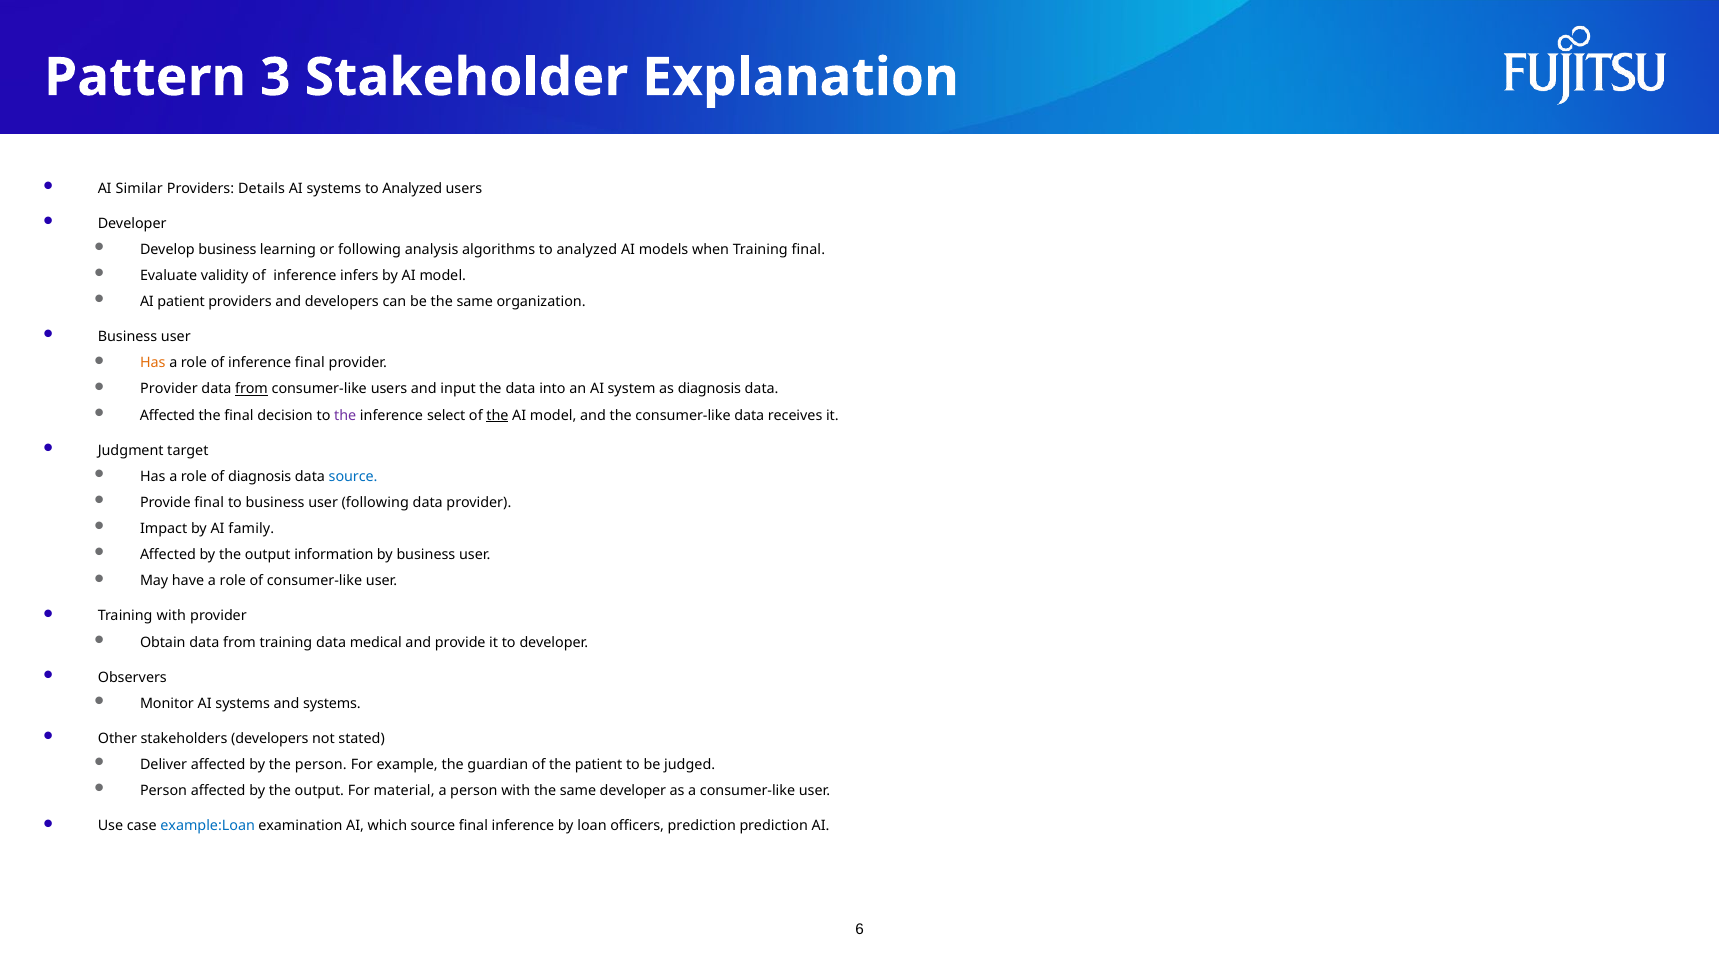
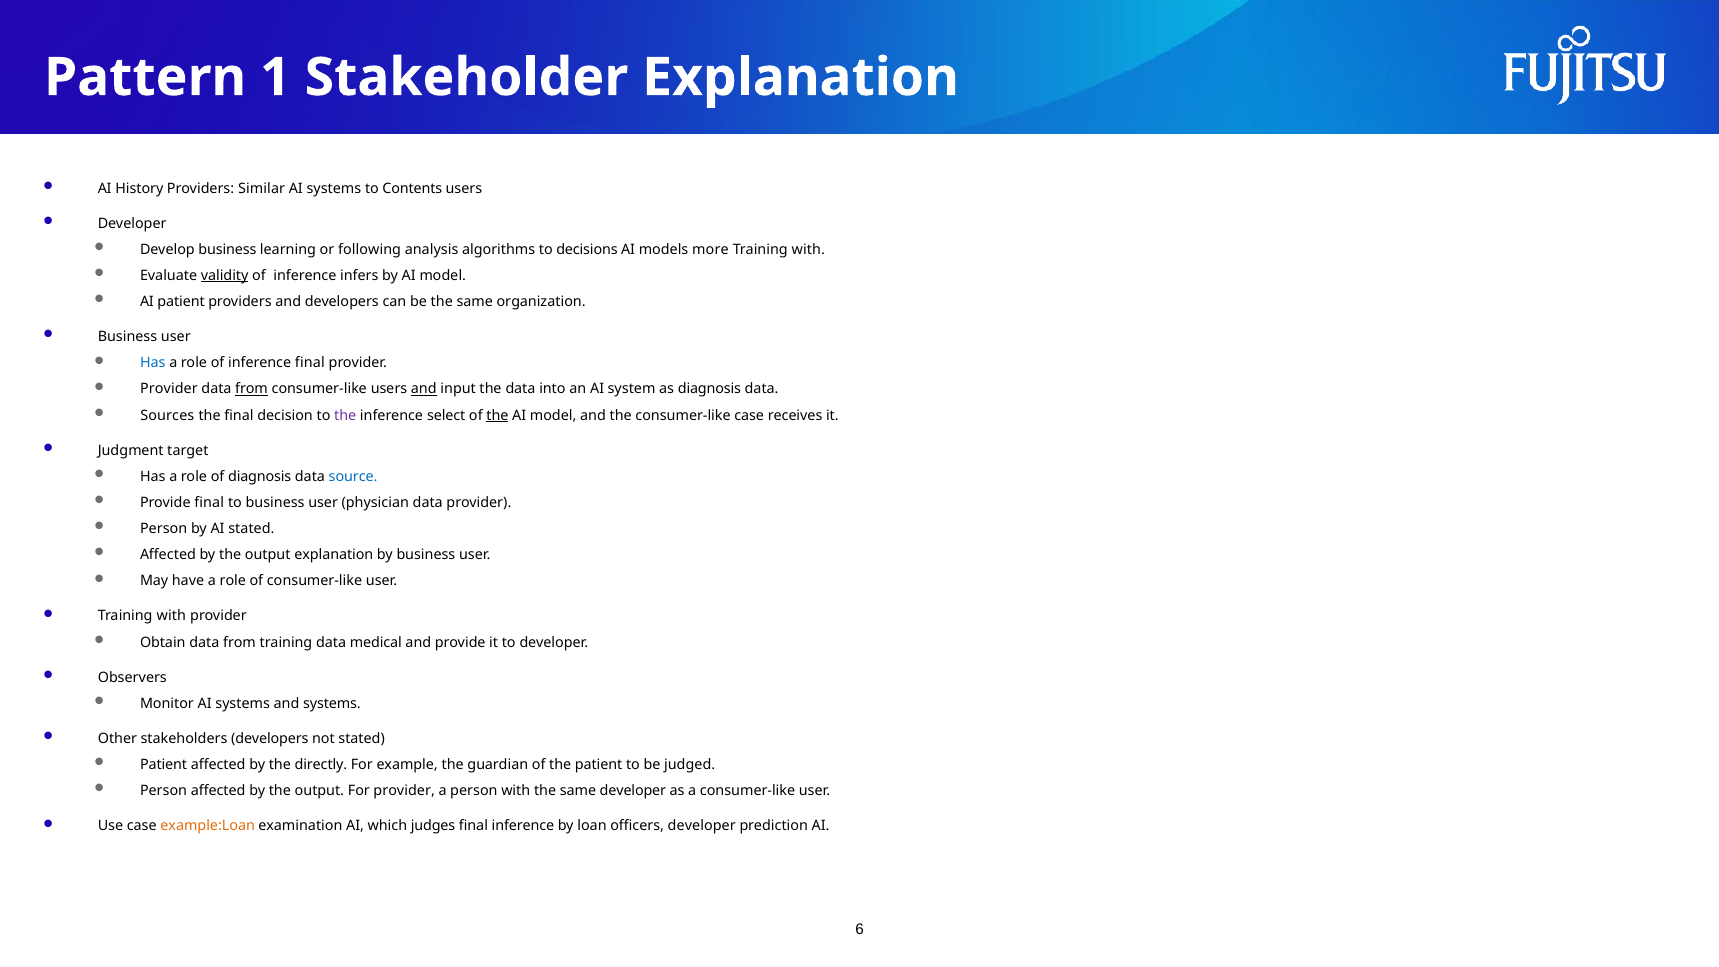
3: 3 -> 1
Similar: Similar -> History
Details: Details -> Similar
systems to Analyzed: Analyzed -> Contents
algorithms to analyzed: analyzed -> decisions
when: when -> more
final at (808, 250): final -> with
validity underline: none -> present
Has at (153, 363) colour: orange -> blue
and at (424, 389) underline: none -> present
Affected at (167, 415): Affected -> Sources
consumer-like data: data -> case
user following: following -> physician
Impact at (164, 529): Impact -> Person
AI family: family -> stated
output information: information -> explanation
Deliver at (164, 765): Deliver -> Patient
the person: person -> directly
For material: material -> provider
example:Loan colour: blue -> orange
which source: source -> judges
officers prediction: prediction -> developer
